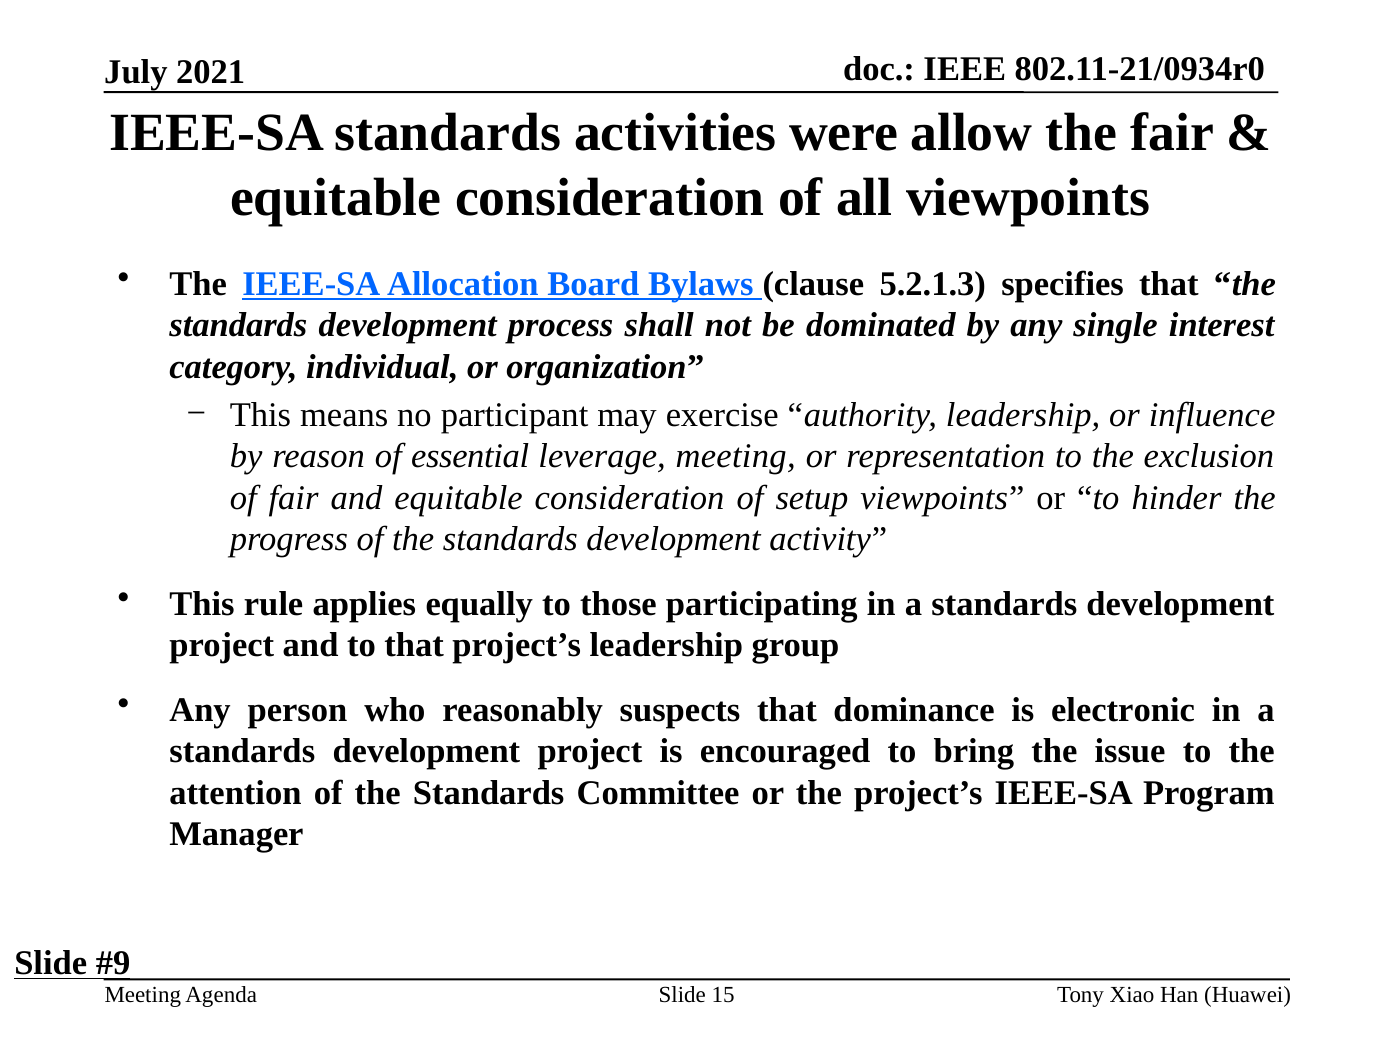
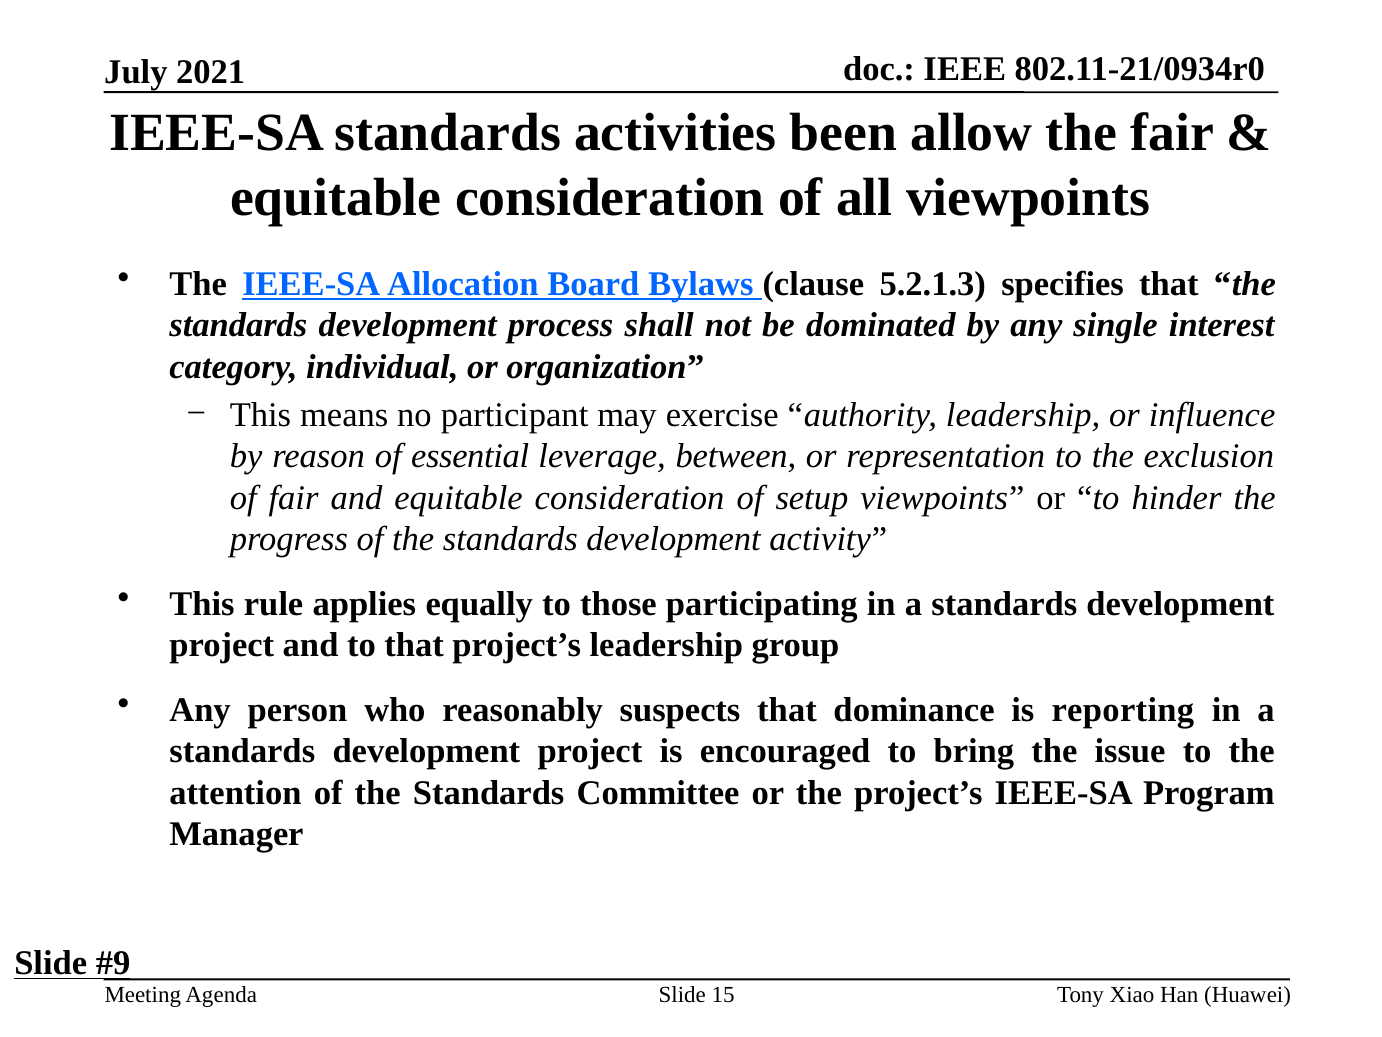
were: were -> been
leverage meeting: meeting -> between
electronic: electronic -> reporting
